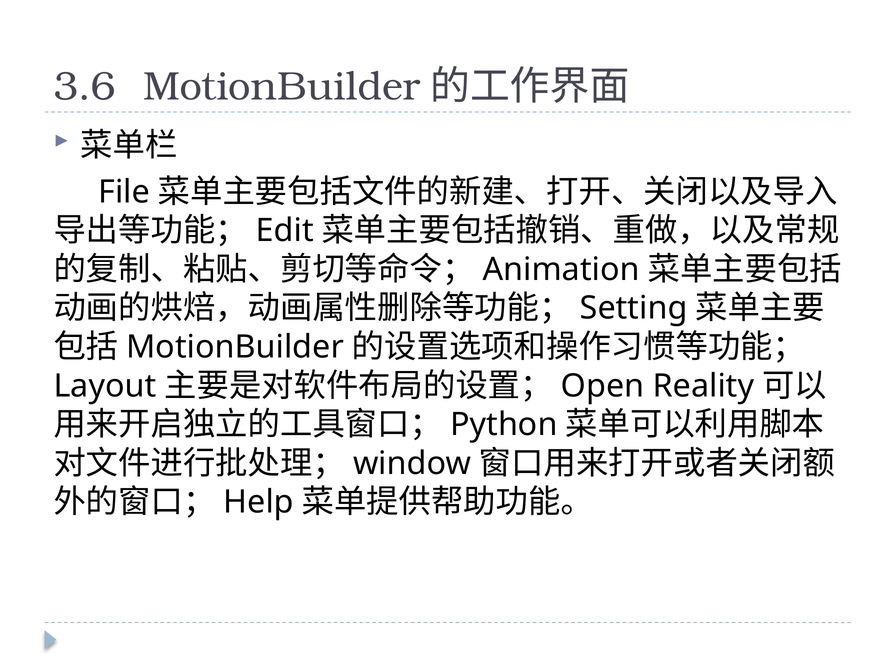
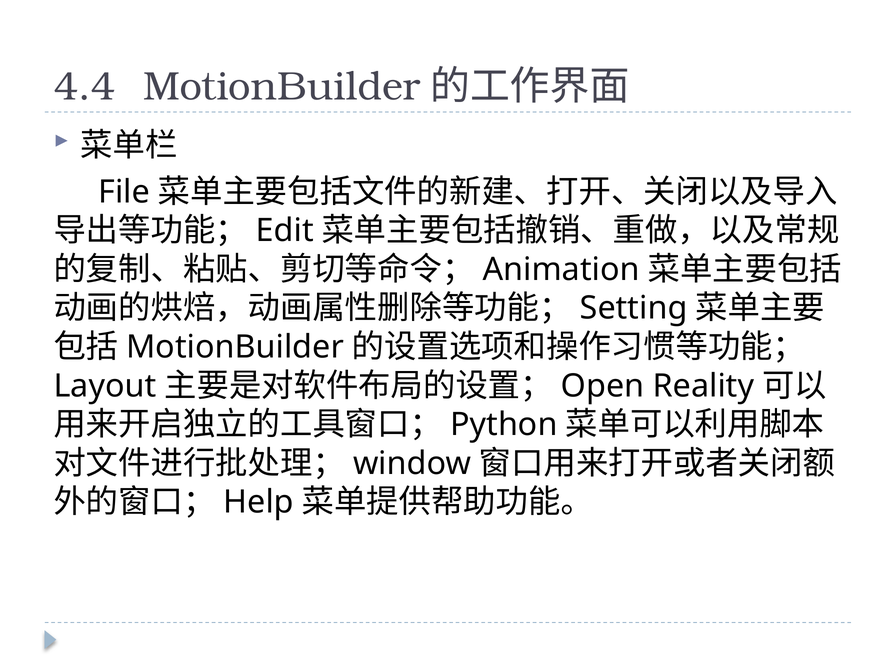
3.6: 3.6 -> 4.4
